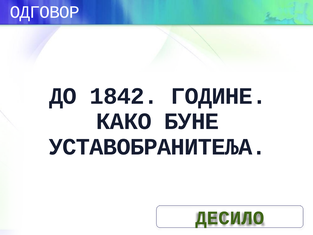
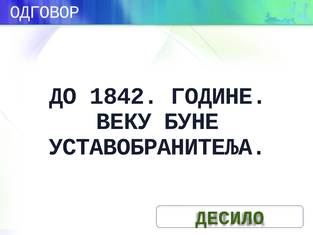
КАКО: КАКО -> ВЕКУ
